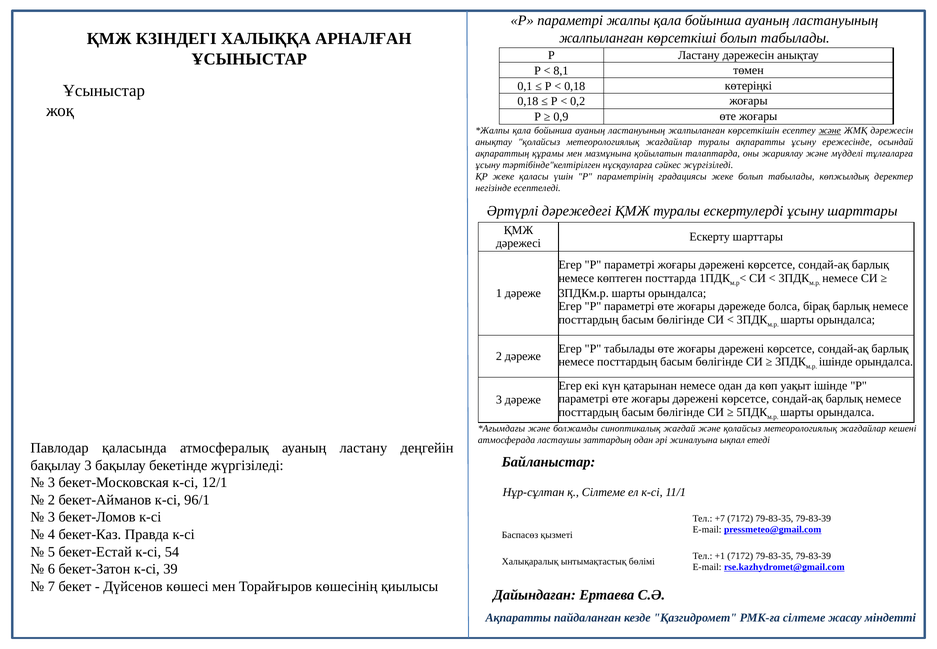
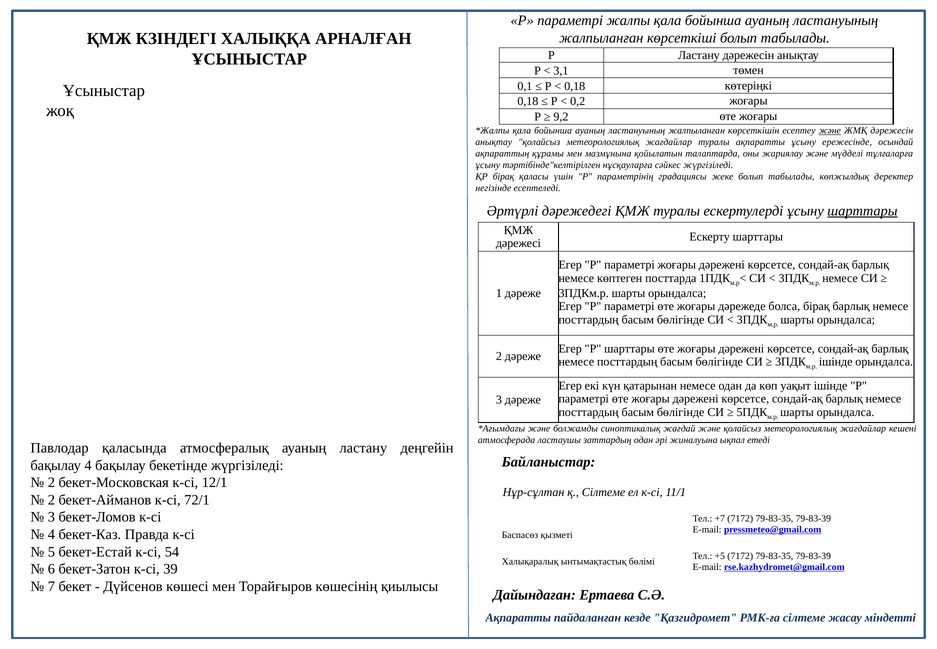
8,1: 8,1 -> 3,1
0,9: 0,9 -> 9,2
ҚР жеке: жеке -> бірақ
шарттары at (862, 211) underline: none -> present
Р табылады: табылады -> шарттары
бақылау 3: 3 -> 4
3 at (51, 482): 3 -> 2
96/1: 96/1 -> 72/1
+1: +1 -> +5
